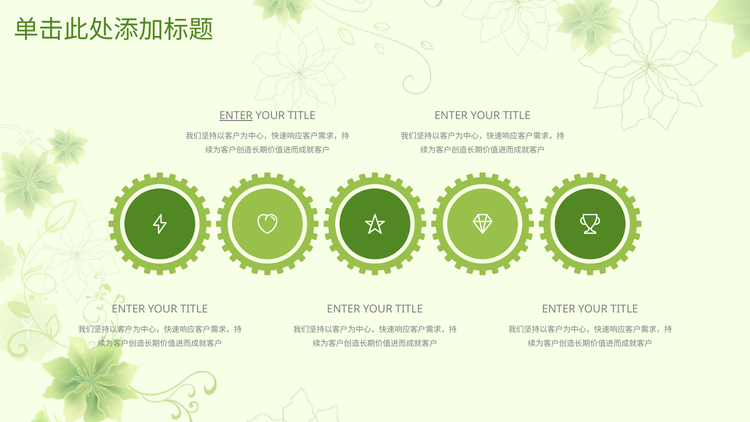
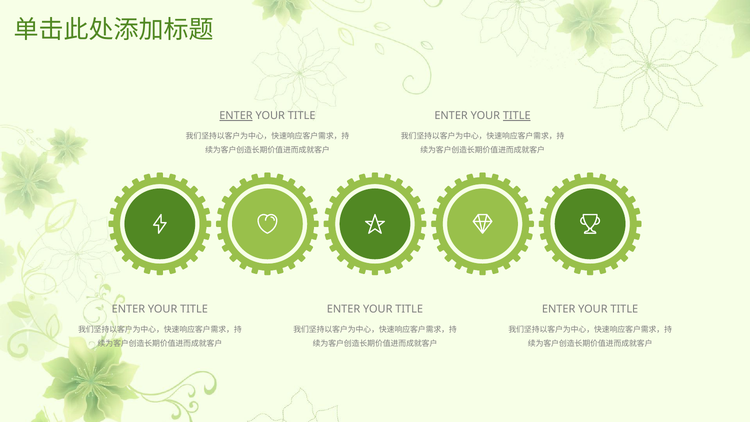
TITLE at (517, 116) underline: none -> present
